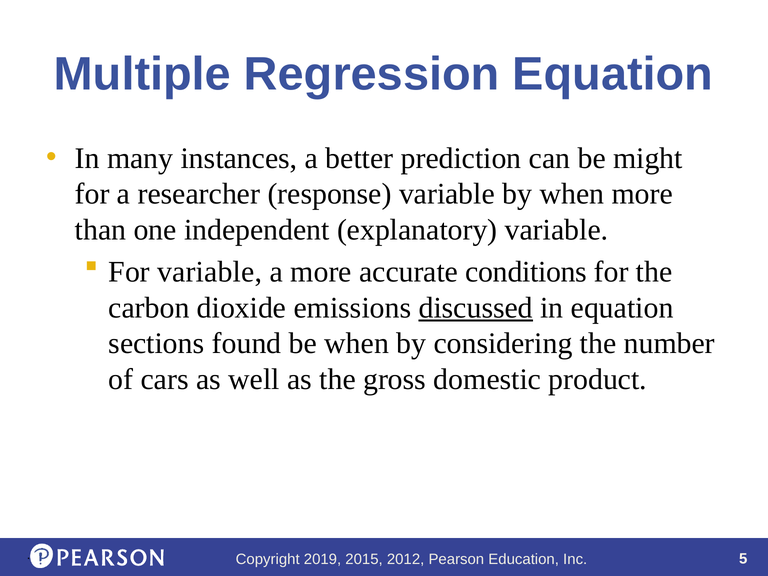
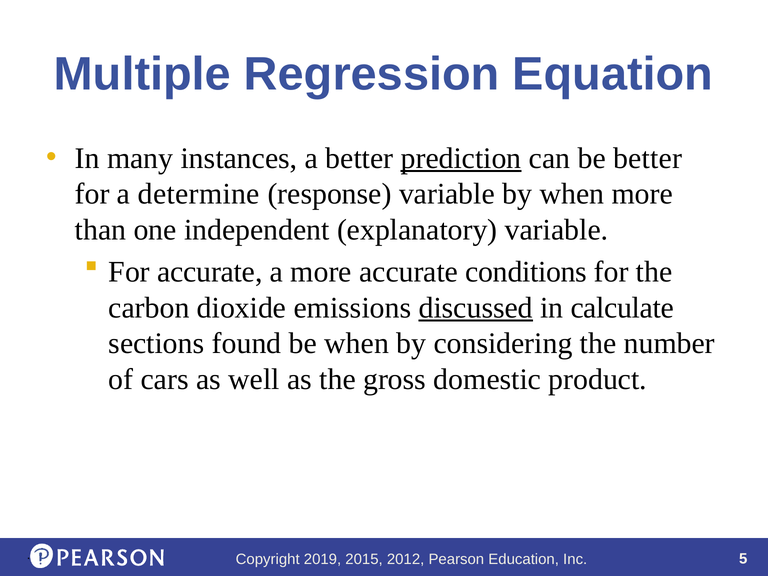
prediction underline: none -> present
be might: might -> better
researcher: researcher -> determine
For variable: variable -> accurate
in equation: equation -> calculate
